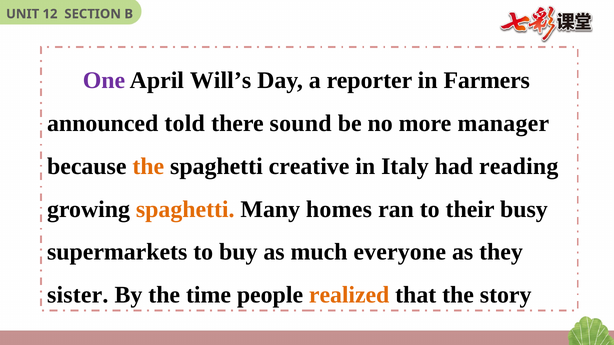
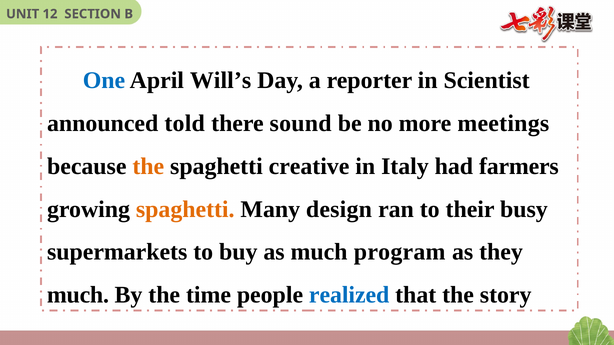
One colour: purple -> blue
Farmers: Farmers -> Scientist
manager: manager -> meetings
reading: reading -> farmers
homes: homes -> design
everyone: everyone -> program
sister at (78, 295): sister -> much
realized colour: orange -> blue
